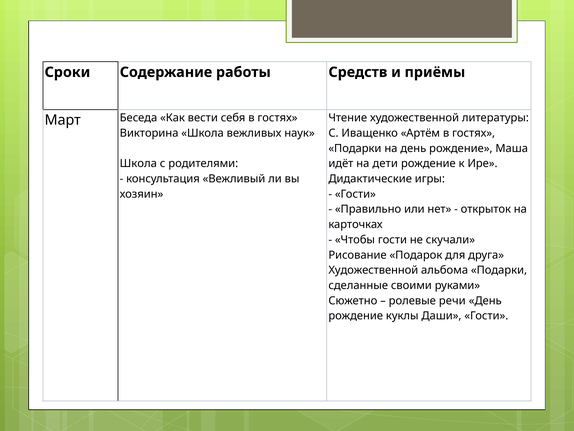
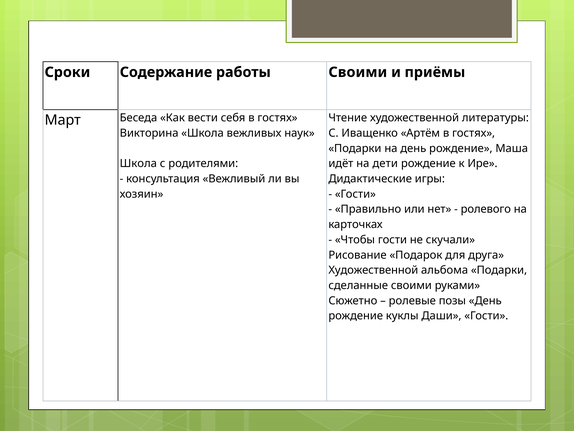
работы Средств: Средств -> Своими
открыток: открыток -> ролевого
речи: речи -> позы
